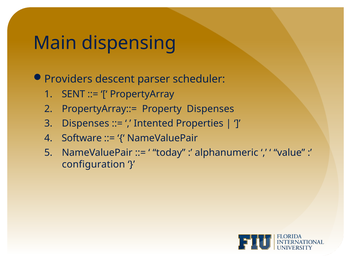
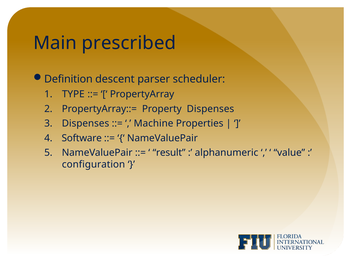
dispensing: dispensing -> prescribed
Providers: Providers -> Definition
SENT: SENT -> TYPE
Intented: Intented -> Machine
today: today -> result
